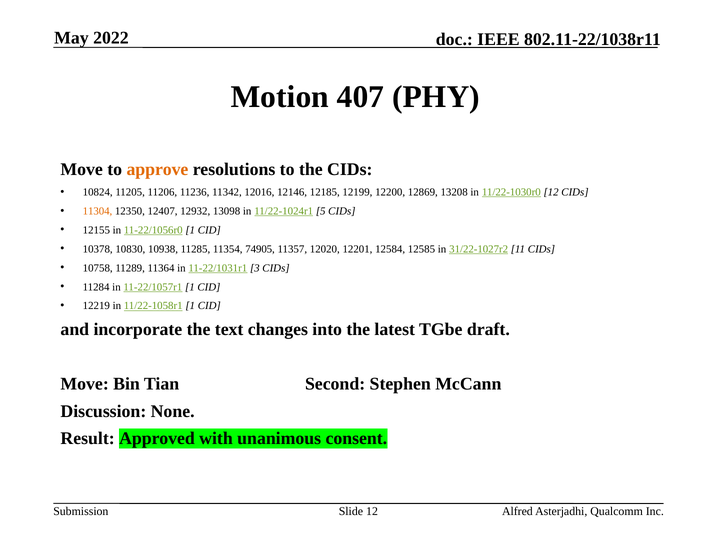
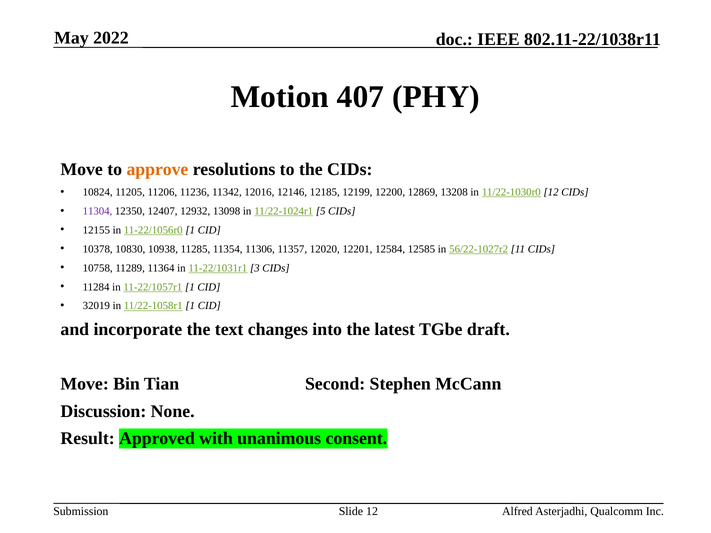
11304 colour: orange -> purple
74905: 74905 -> 11306
31/22-1027r2: 31/22-1027r2 -> 56/22-1027r2
12219: 12219 -> 32019
